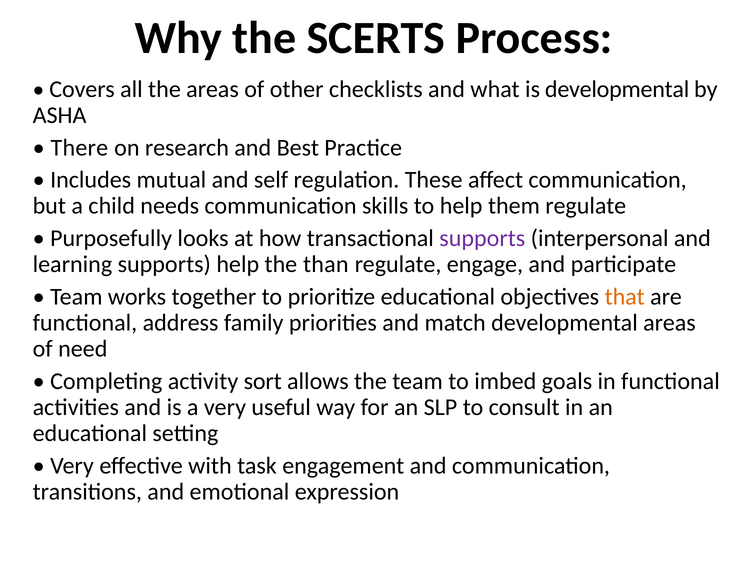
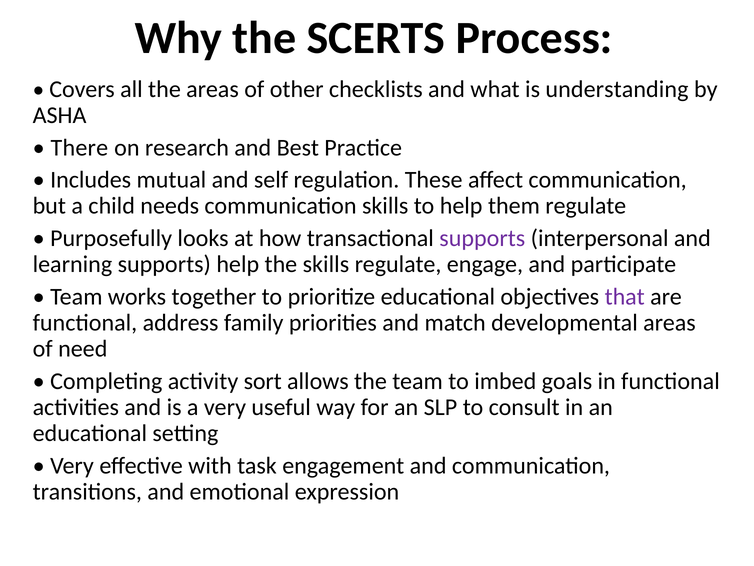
is developmental: developmental -> understanding
the than: than -> skills
that colour: orange -> purple
